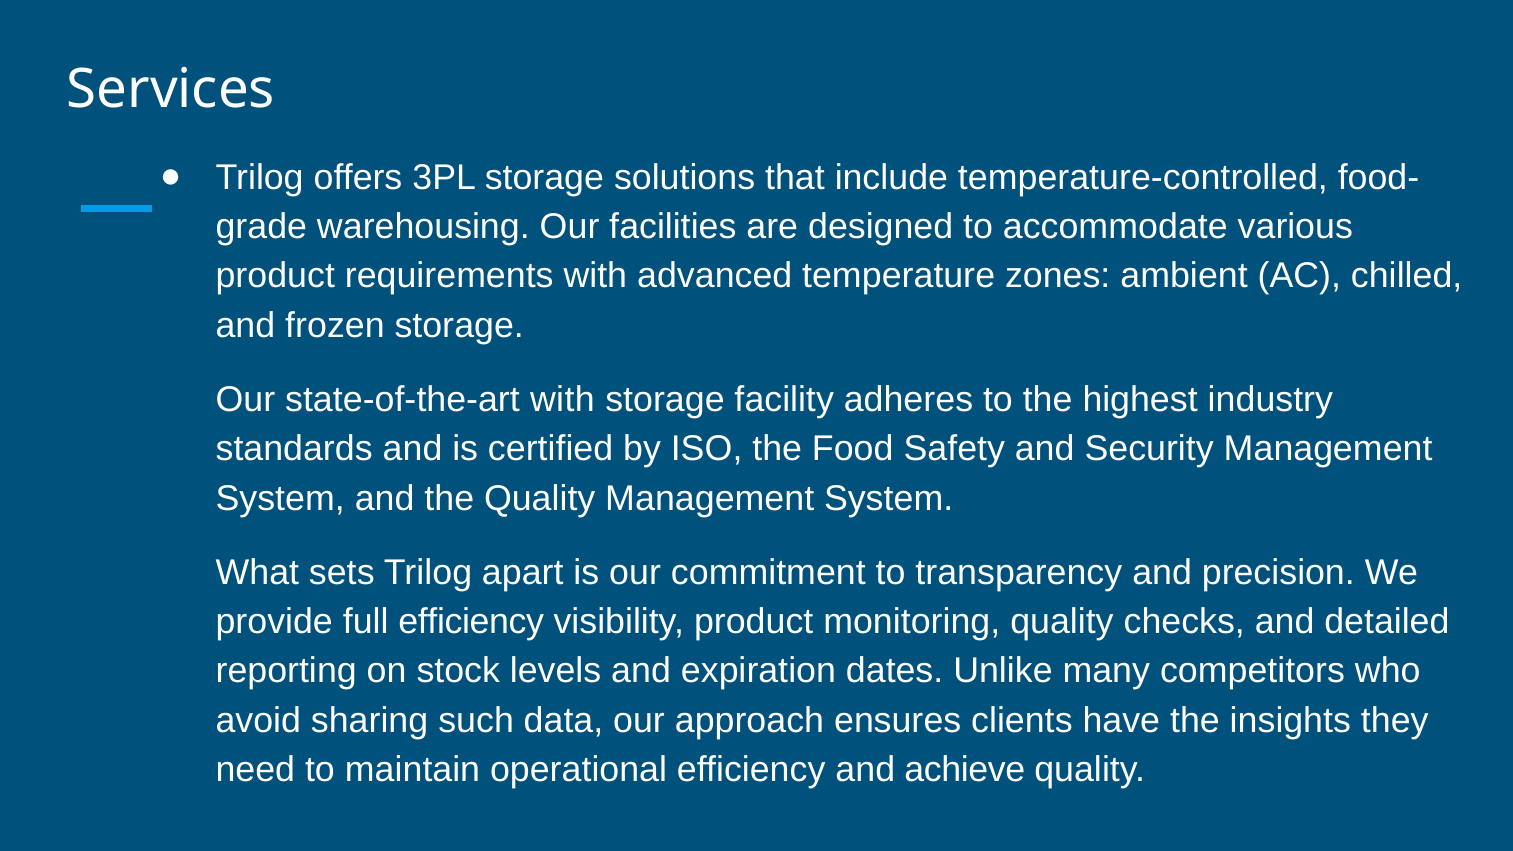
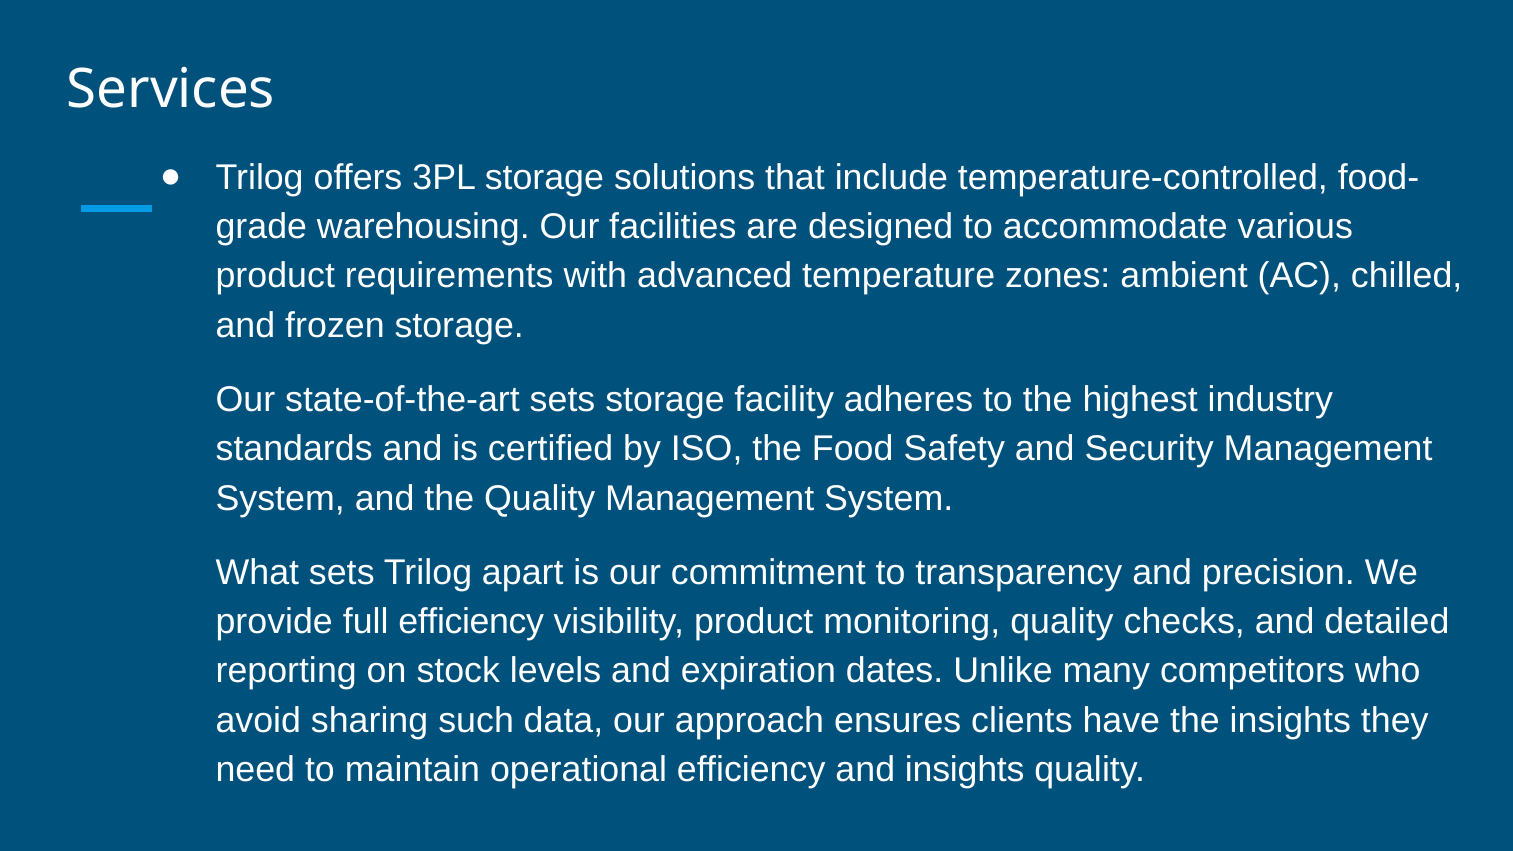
state-of-the-art with: with -> sets
and achieve: achieve -> insights
